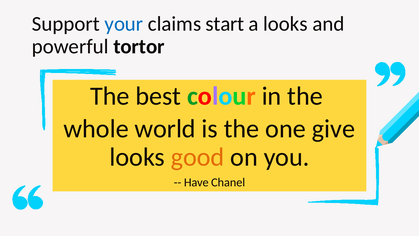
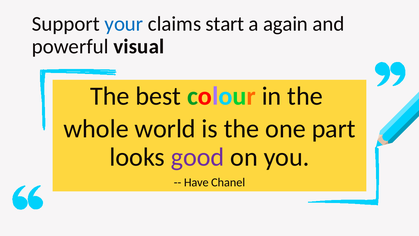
a looks: looks -> again
tortor: tortor -> visual
give: give -> part
good colour: orange -> purple
